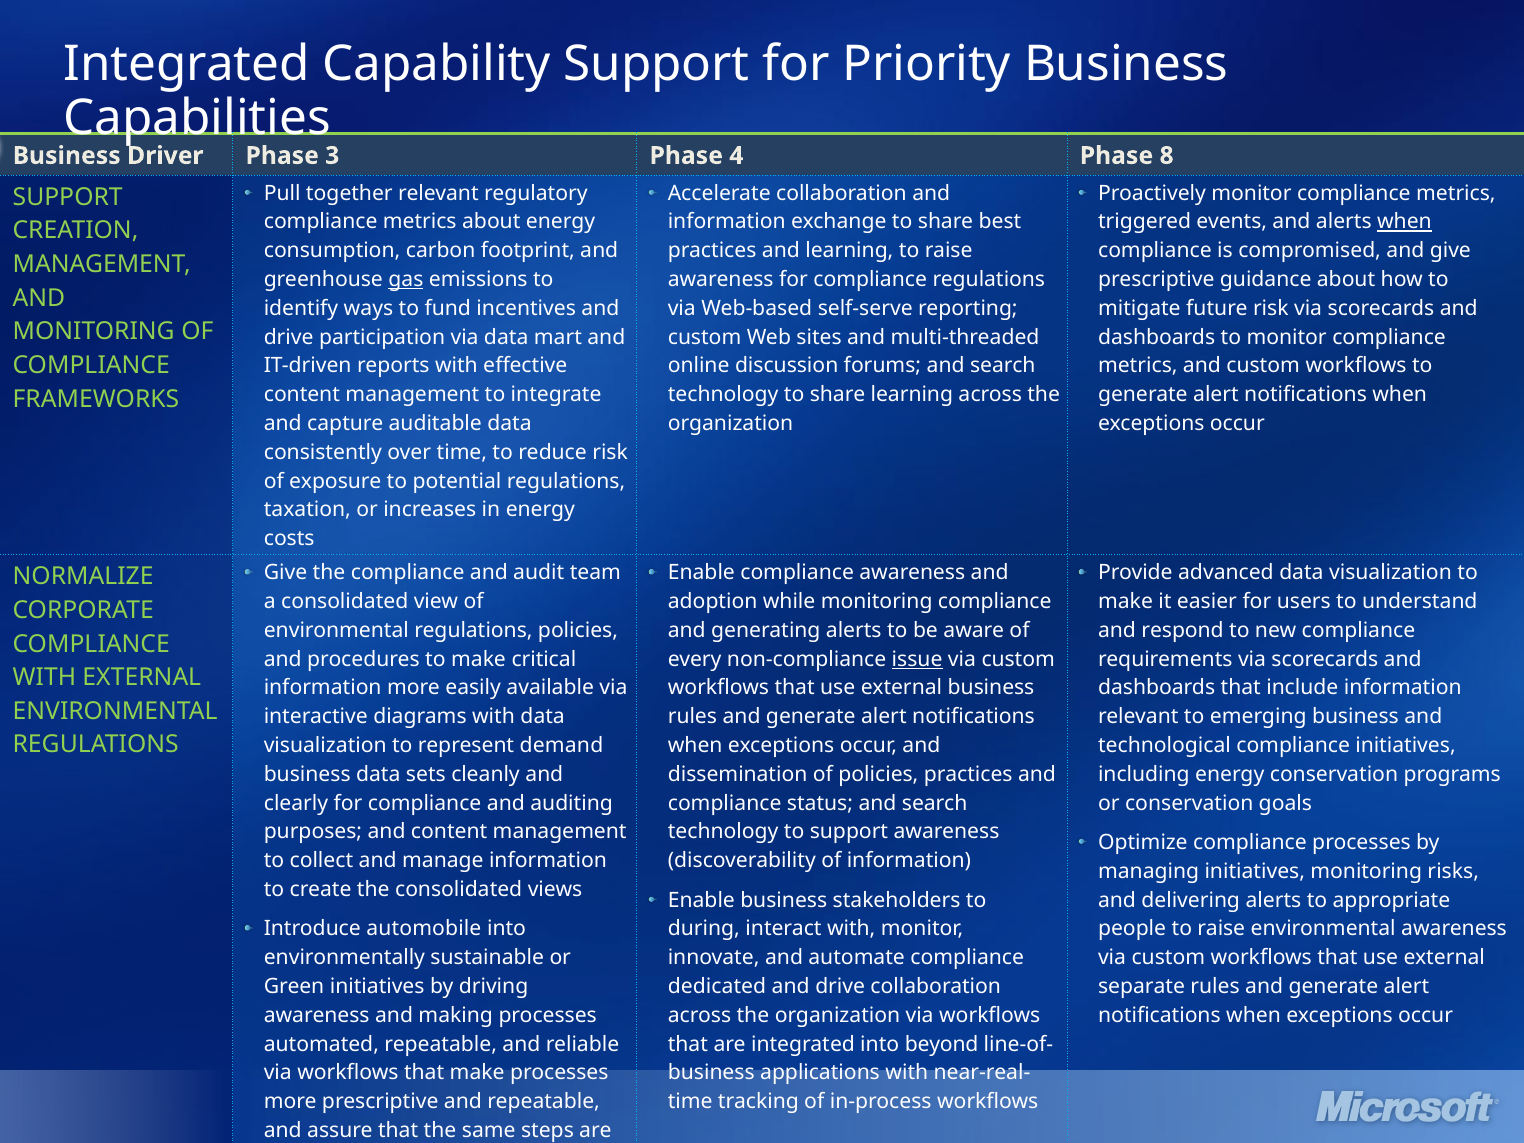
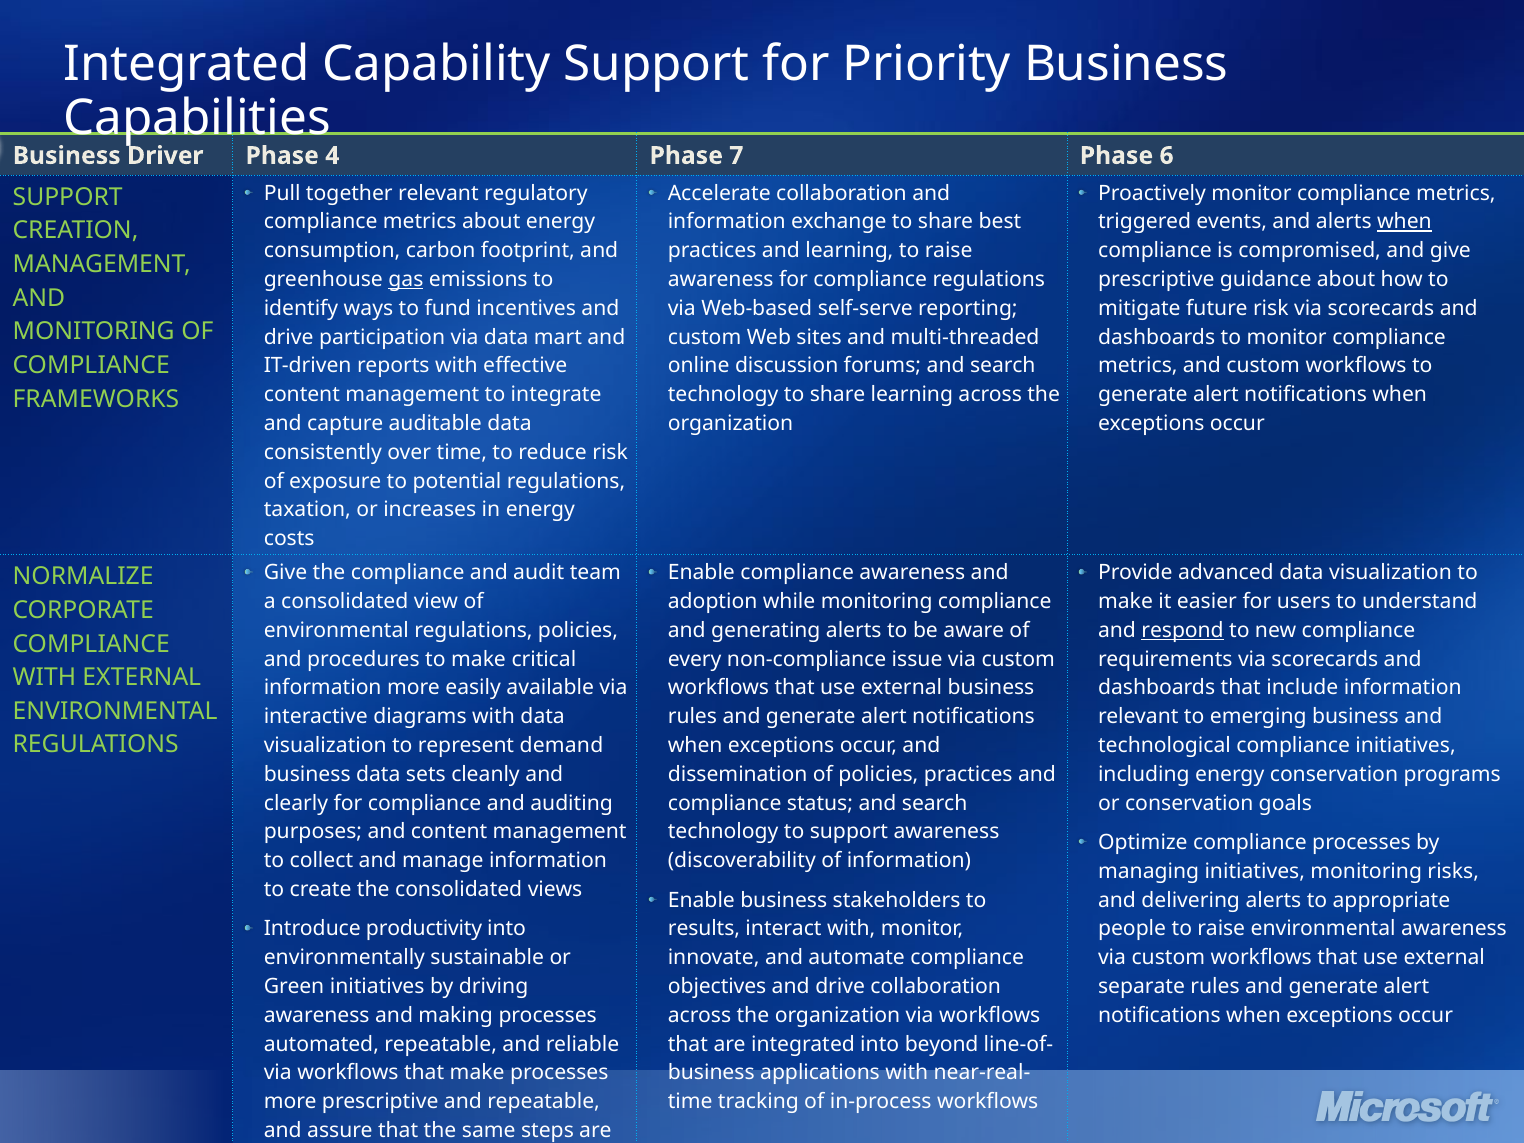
3: 3 -> 4
4: 4 -> 7
8: 8 -> 6
respond underline: none -> present
issue underline: present -> none
automobile: automobile -> productivity
during: during -> results
dedicated: dedicated -> objectives
